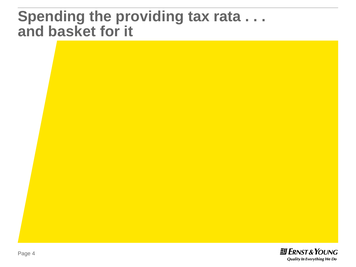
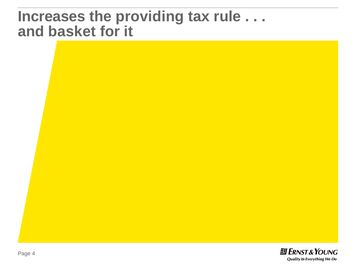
Spending: Spending -> Increases
rata: rata -> rule
